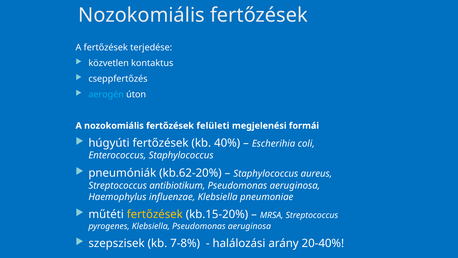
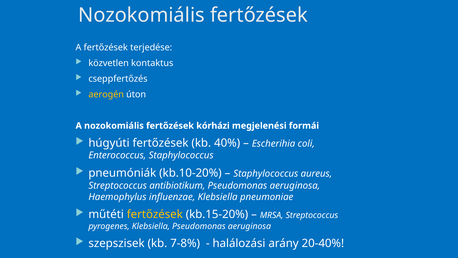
aerogén colour: light blue -> yellow
felületi: felületi -> kórházi
kb.62-20%: kb.62-20% -> kb.10-20%
